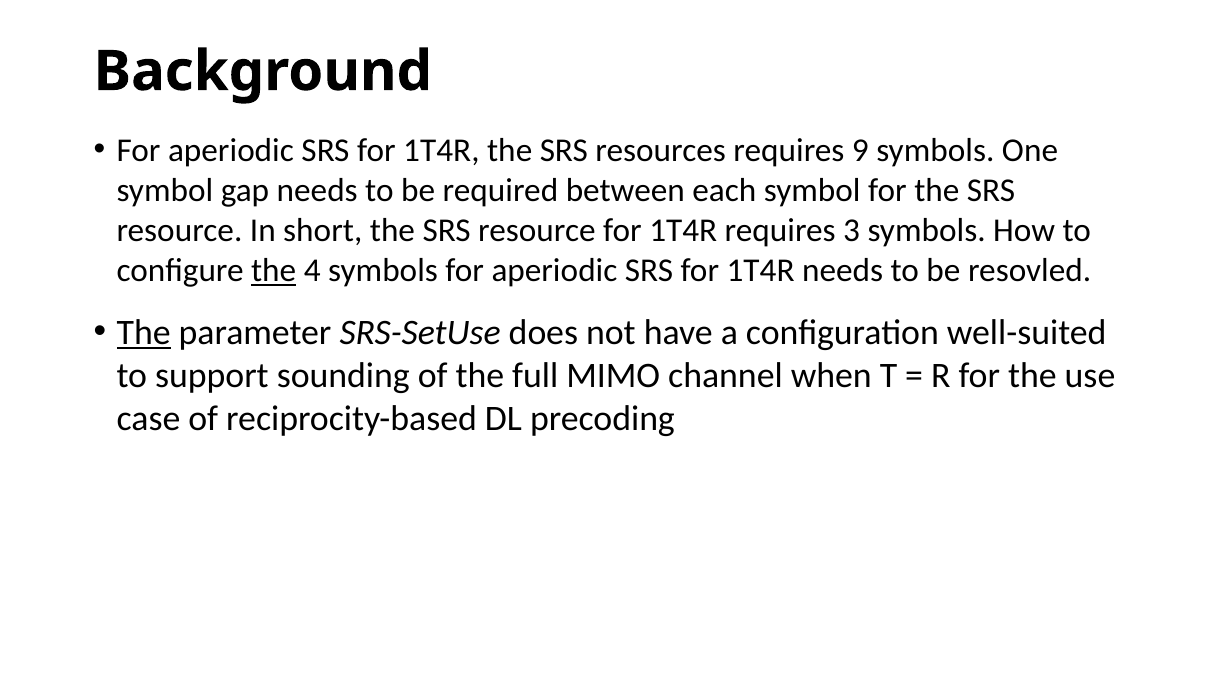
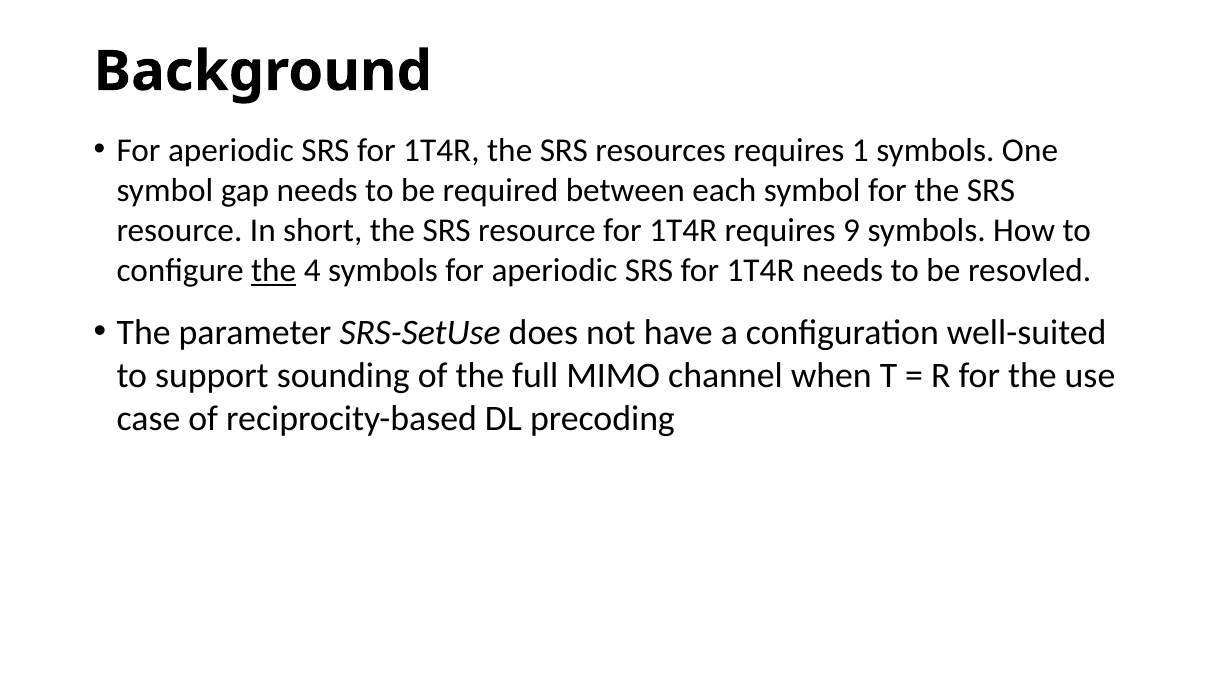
9: 9 -> 1
3: 3 -> 9
The at (144, 333) underline: present -> none
